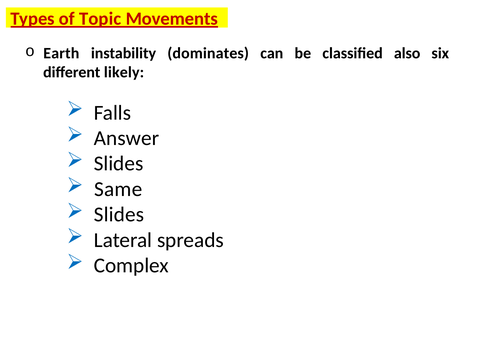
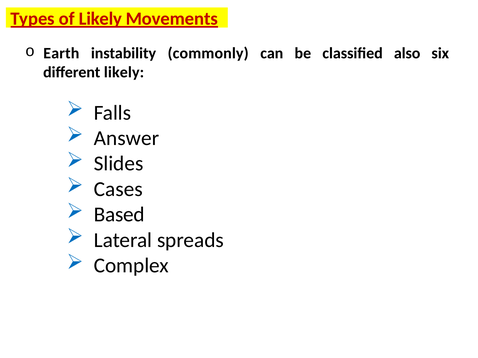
of Topic: Topic -> Likely
dominates: dominates -> commonly
Same: Same -> Cases
Slides at (119, 215): Slides -> Based
